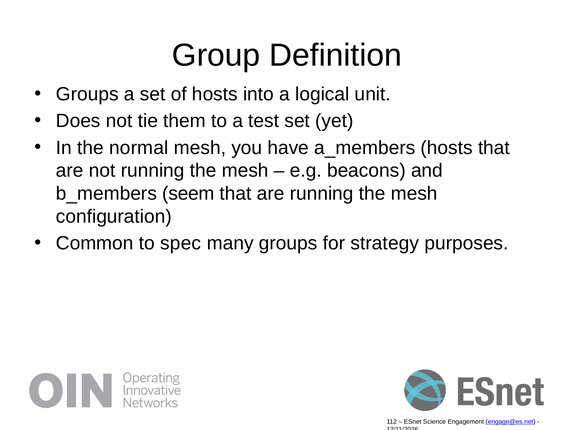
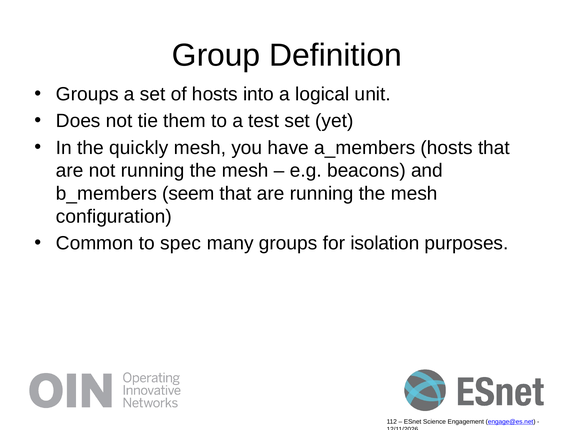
normal: normal -> quickly
strategy: strategy -> isolation
